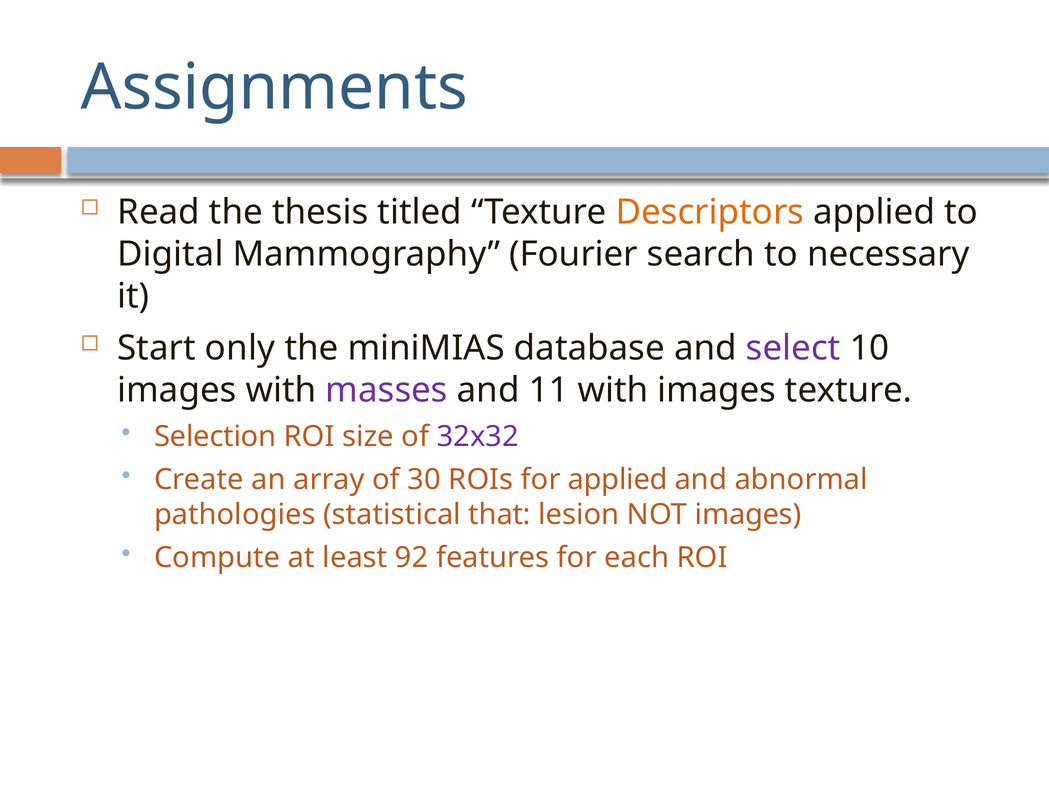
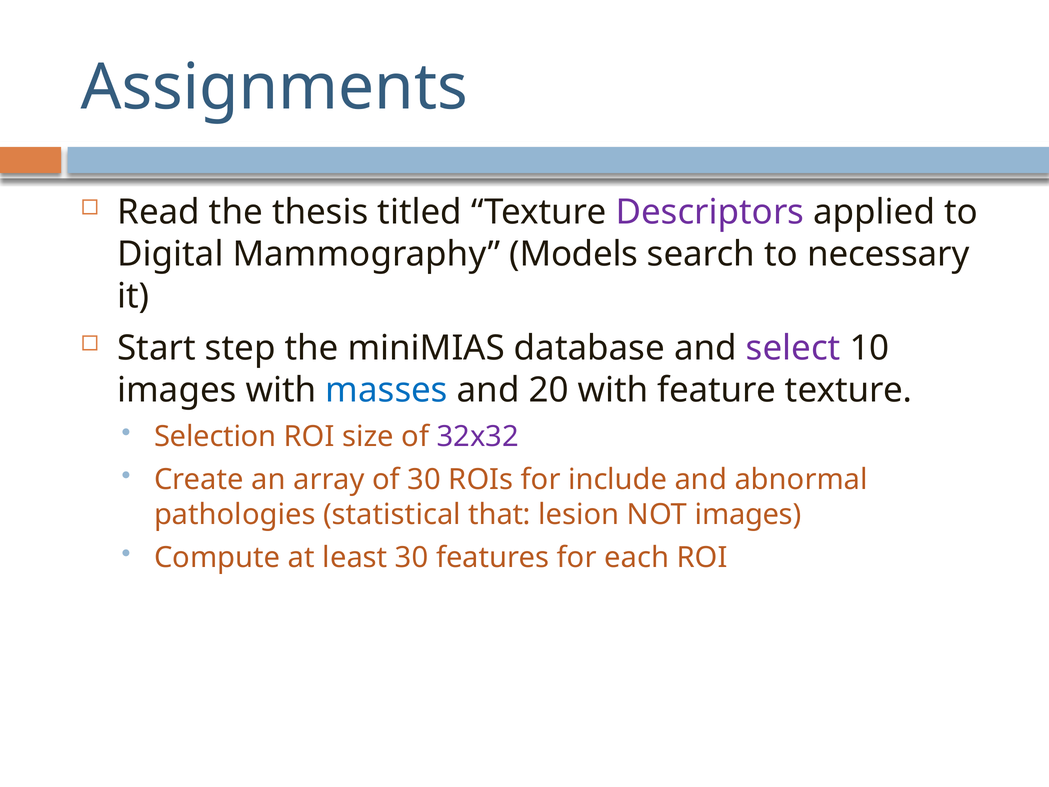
Descriptors colour: orange -> purple
Fourier: Fourier -> Models
only: only -> step
masses colour: purple -> blue
11: 11 -> 20
with images: images -> feature
for applied: applied -> include
least 92: 92 -> 30
